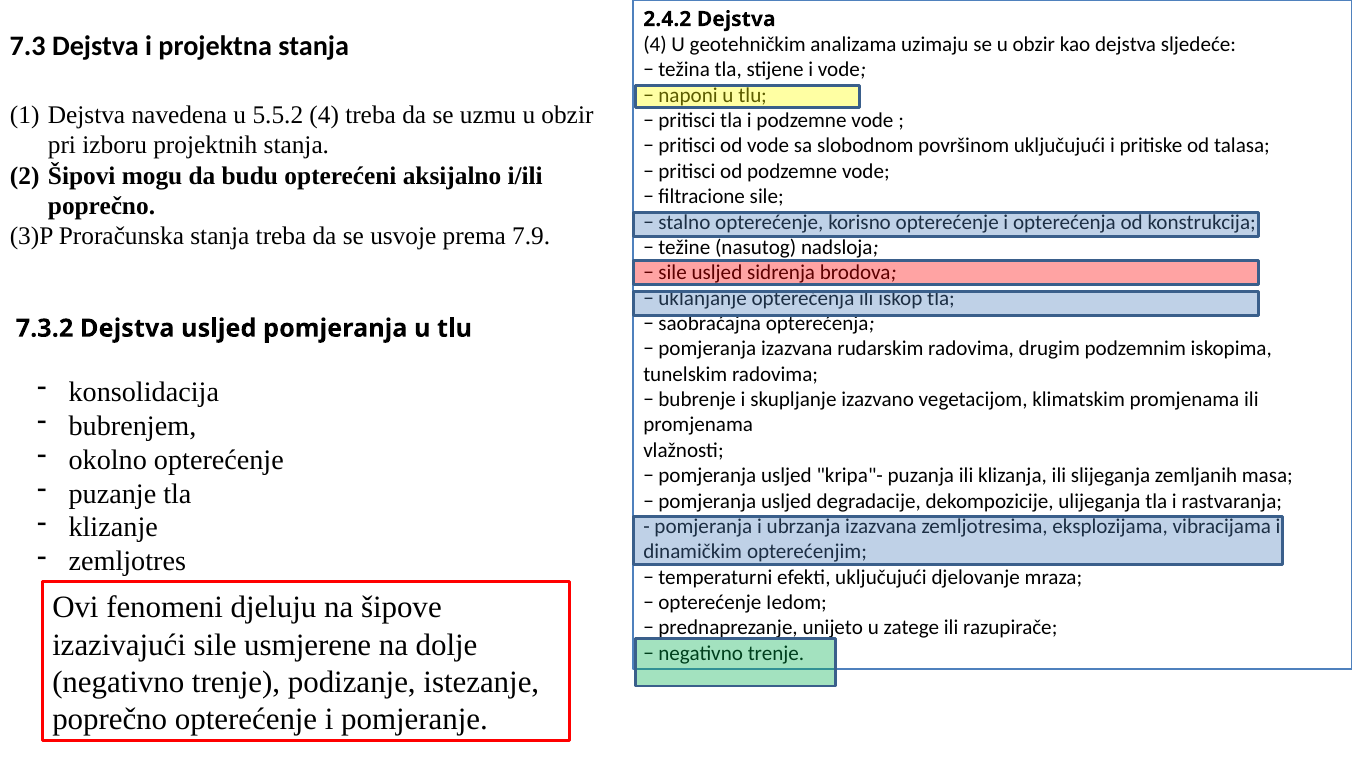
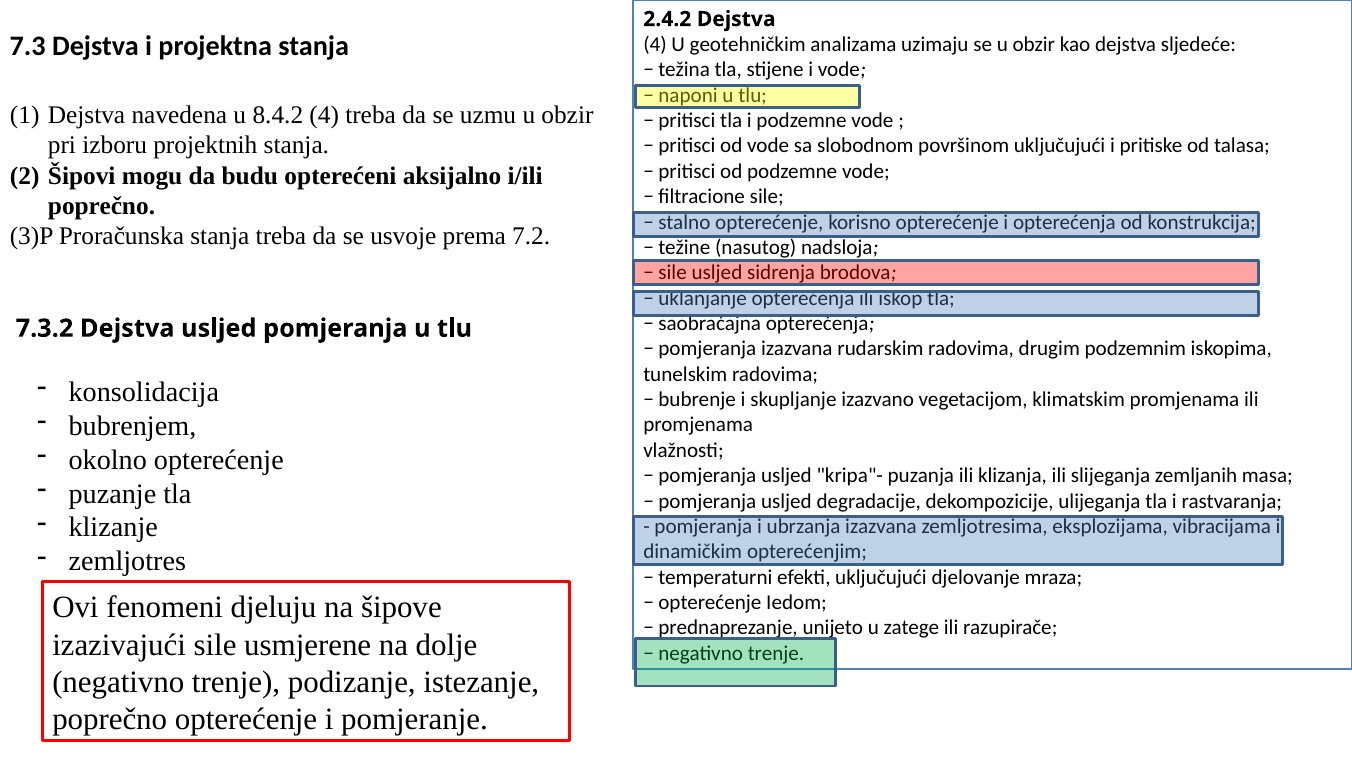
5.5.2: 5.5.2 -> 8.4.2
7.9: 7.9 -> 7.2
